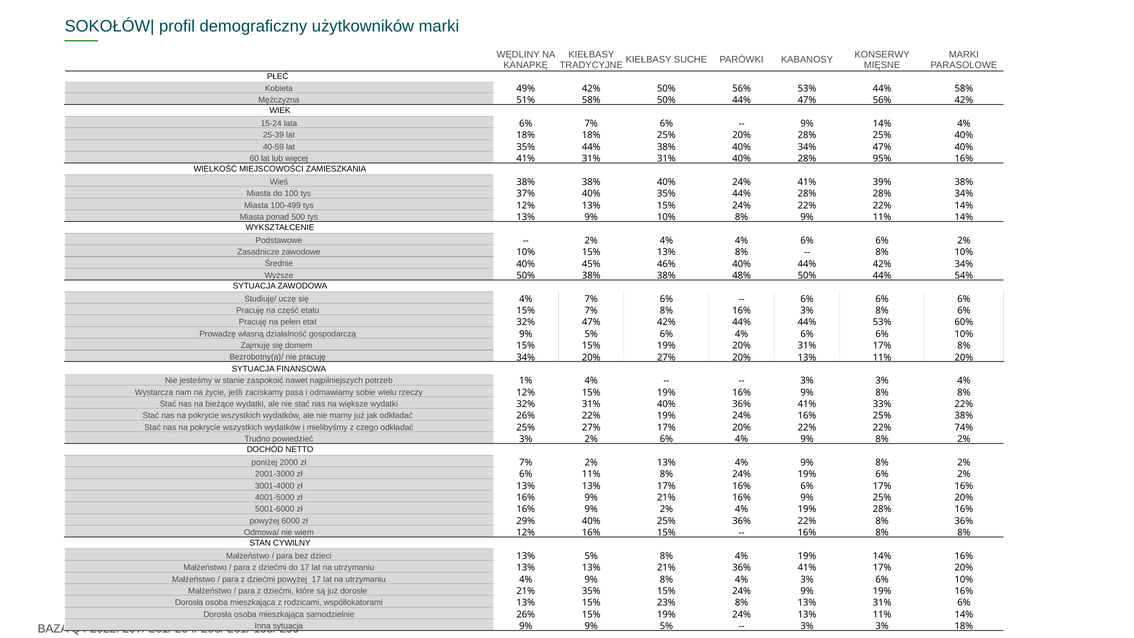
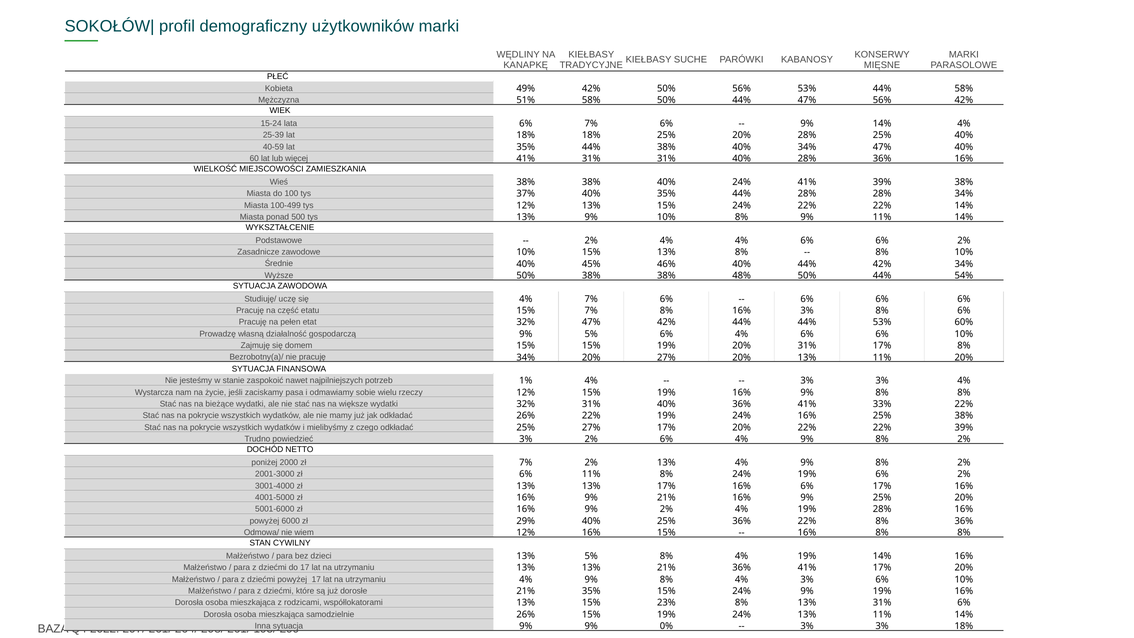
28% 95%: 95% -> 36%
22% 74%: 74% -> 39%
9% 9% 5%: 5% -> 0%
